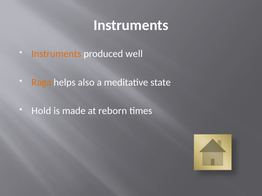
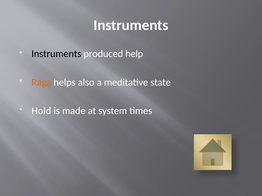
Instruments at (56, 54) colour: orange -> black
well: well -> help
reborn: reborn -> system
